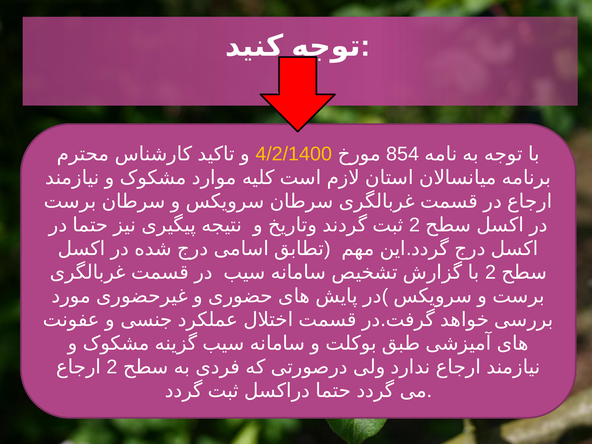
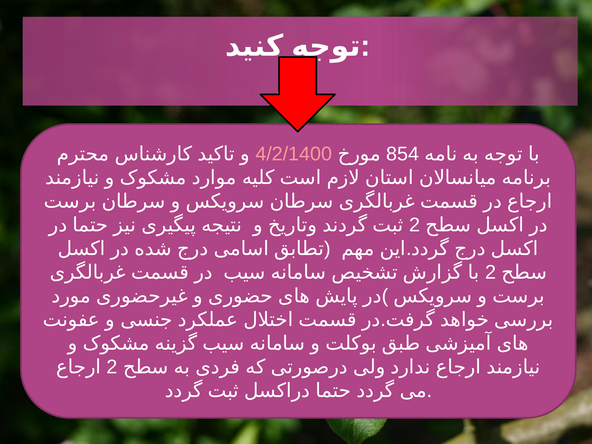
4/2/1400 colour: yellow -> pink
